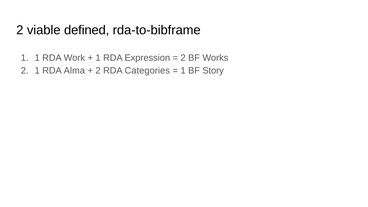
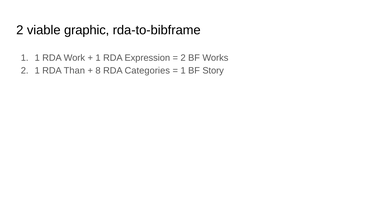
defined: defined -> graphic
Alma: Alma -> Than
2 at (98, 71): 2 -> 8
